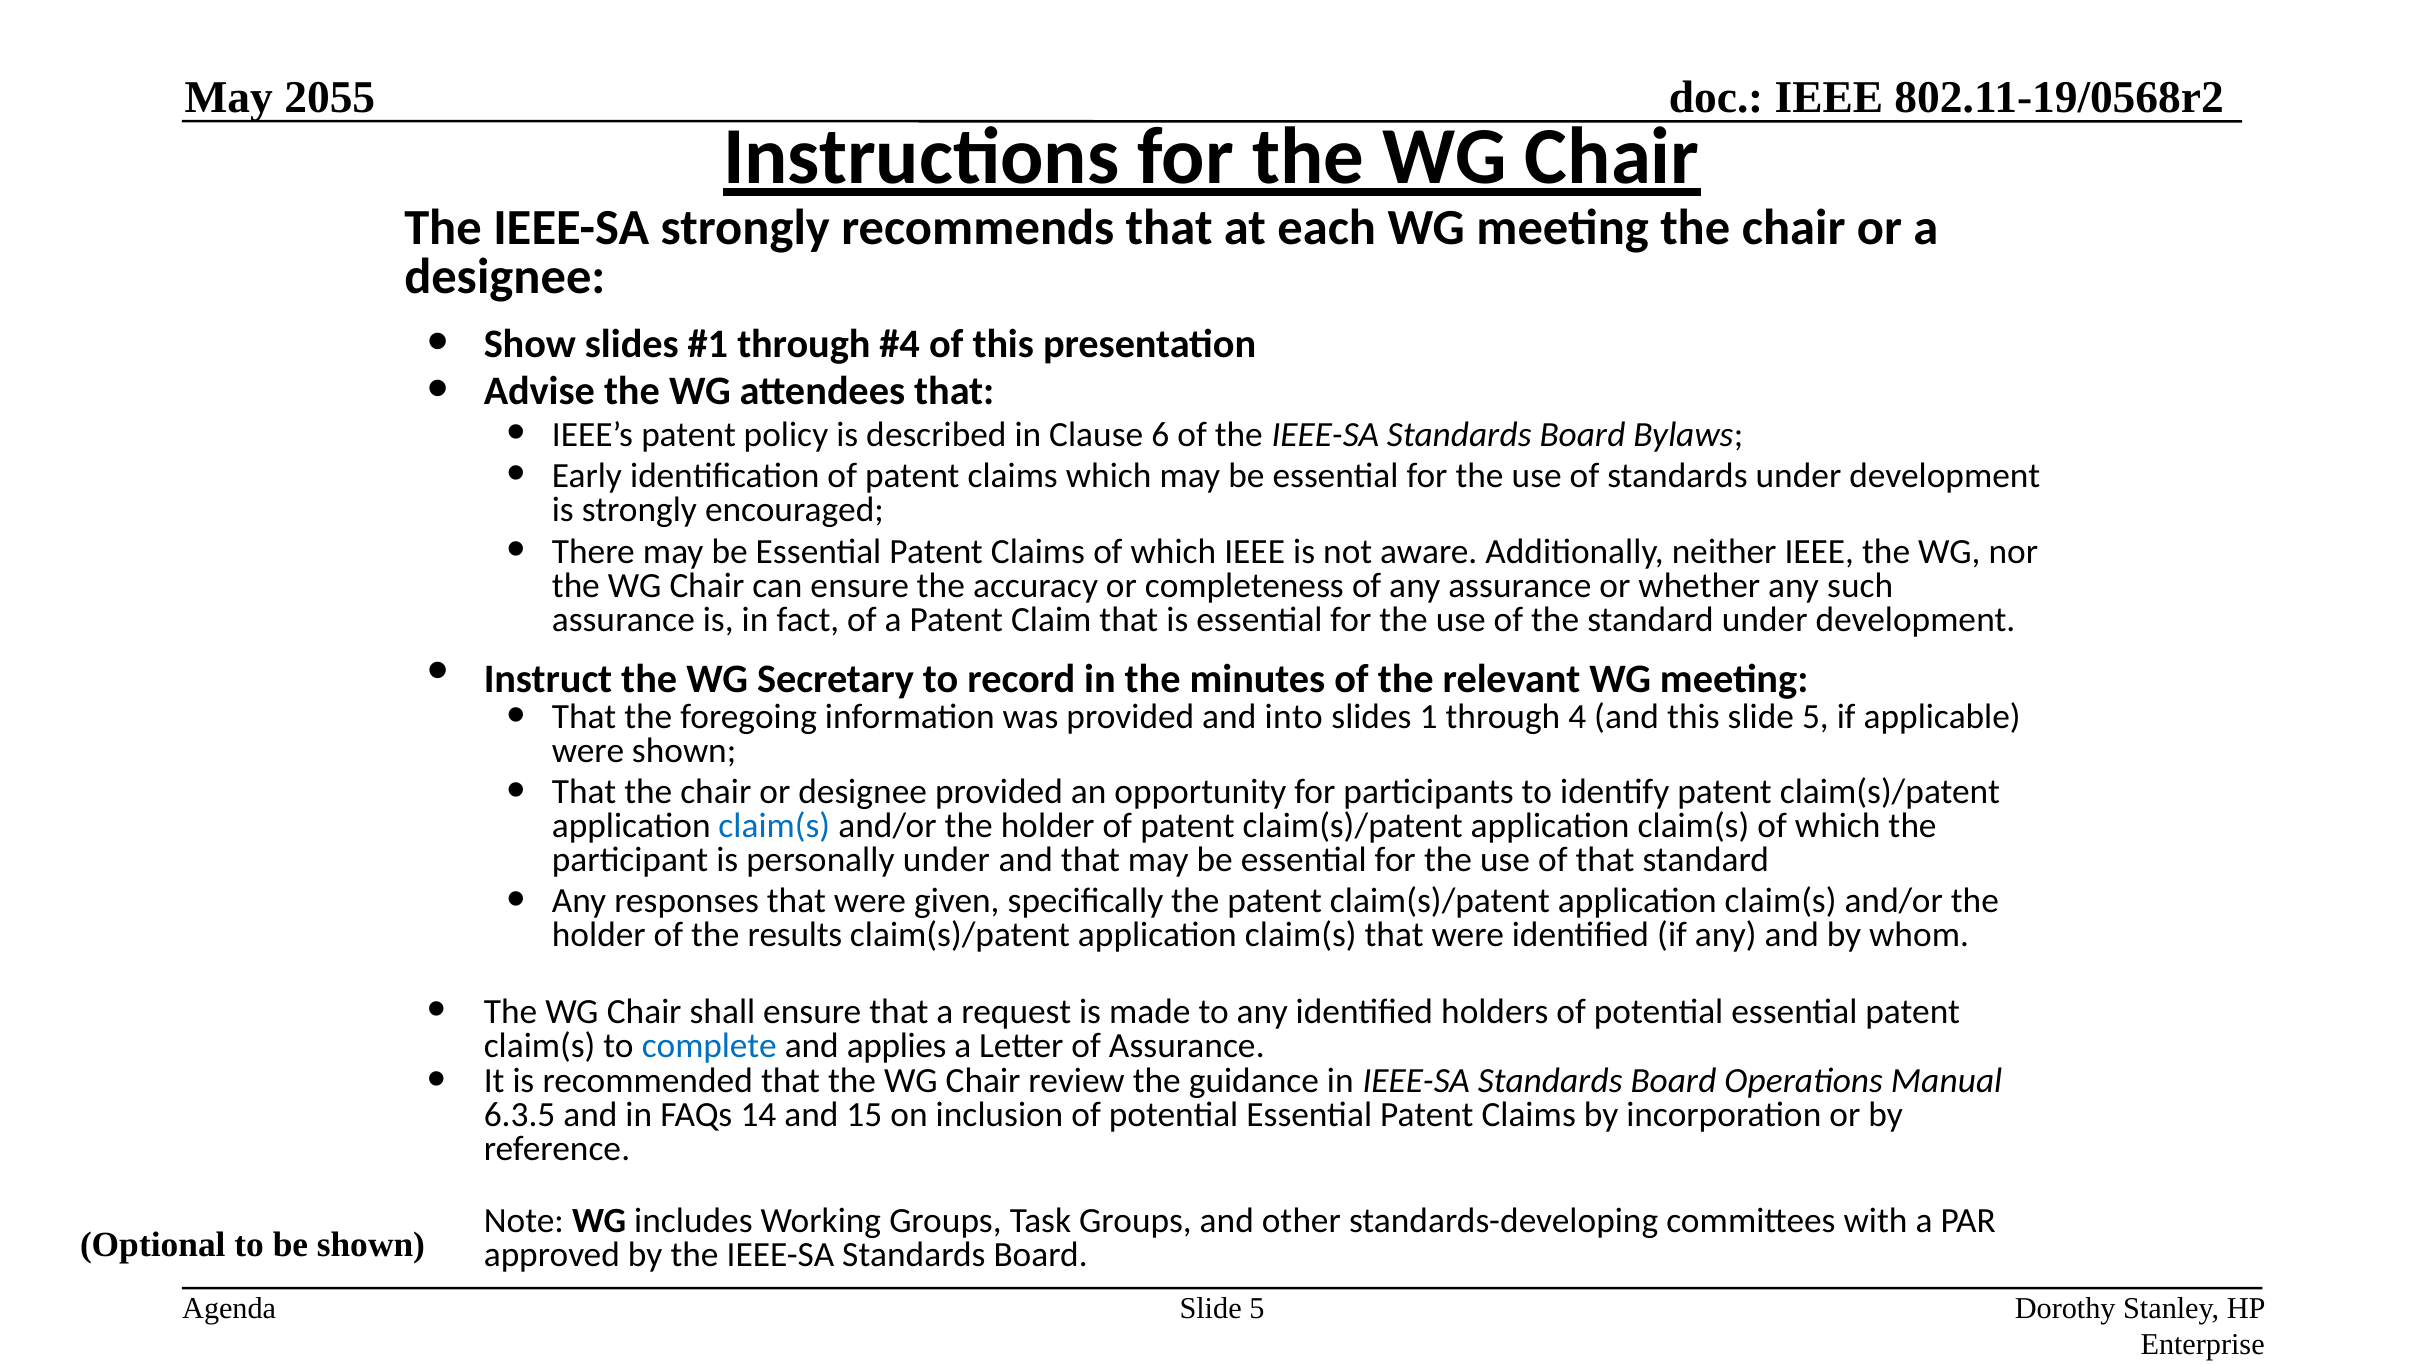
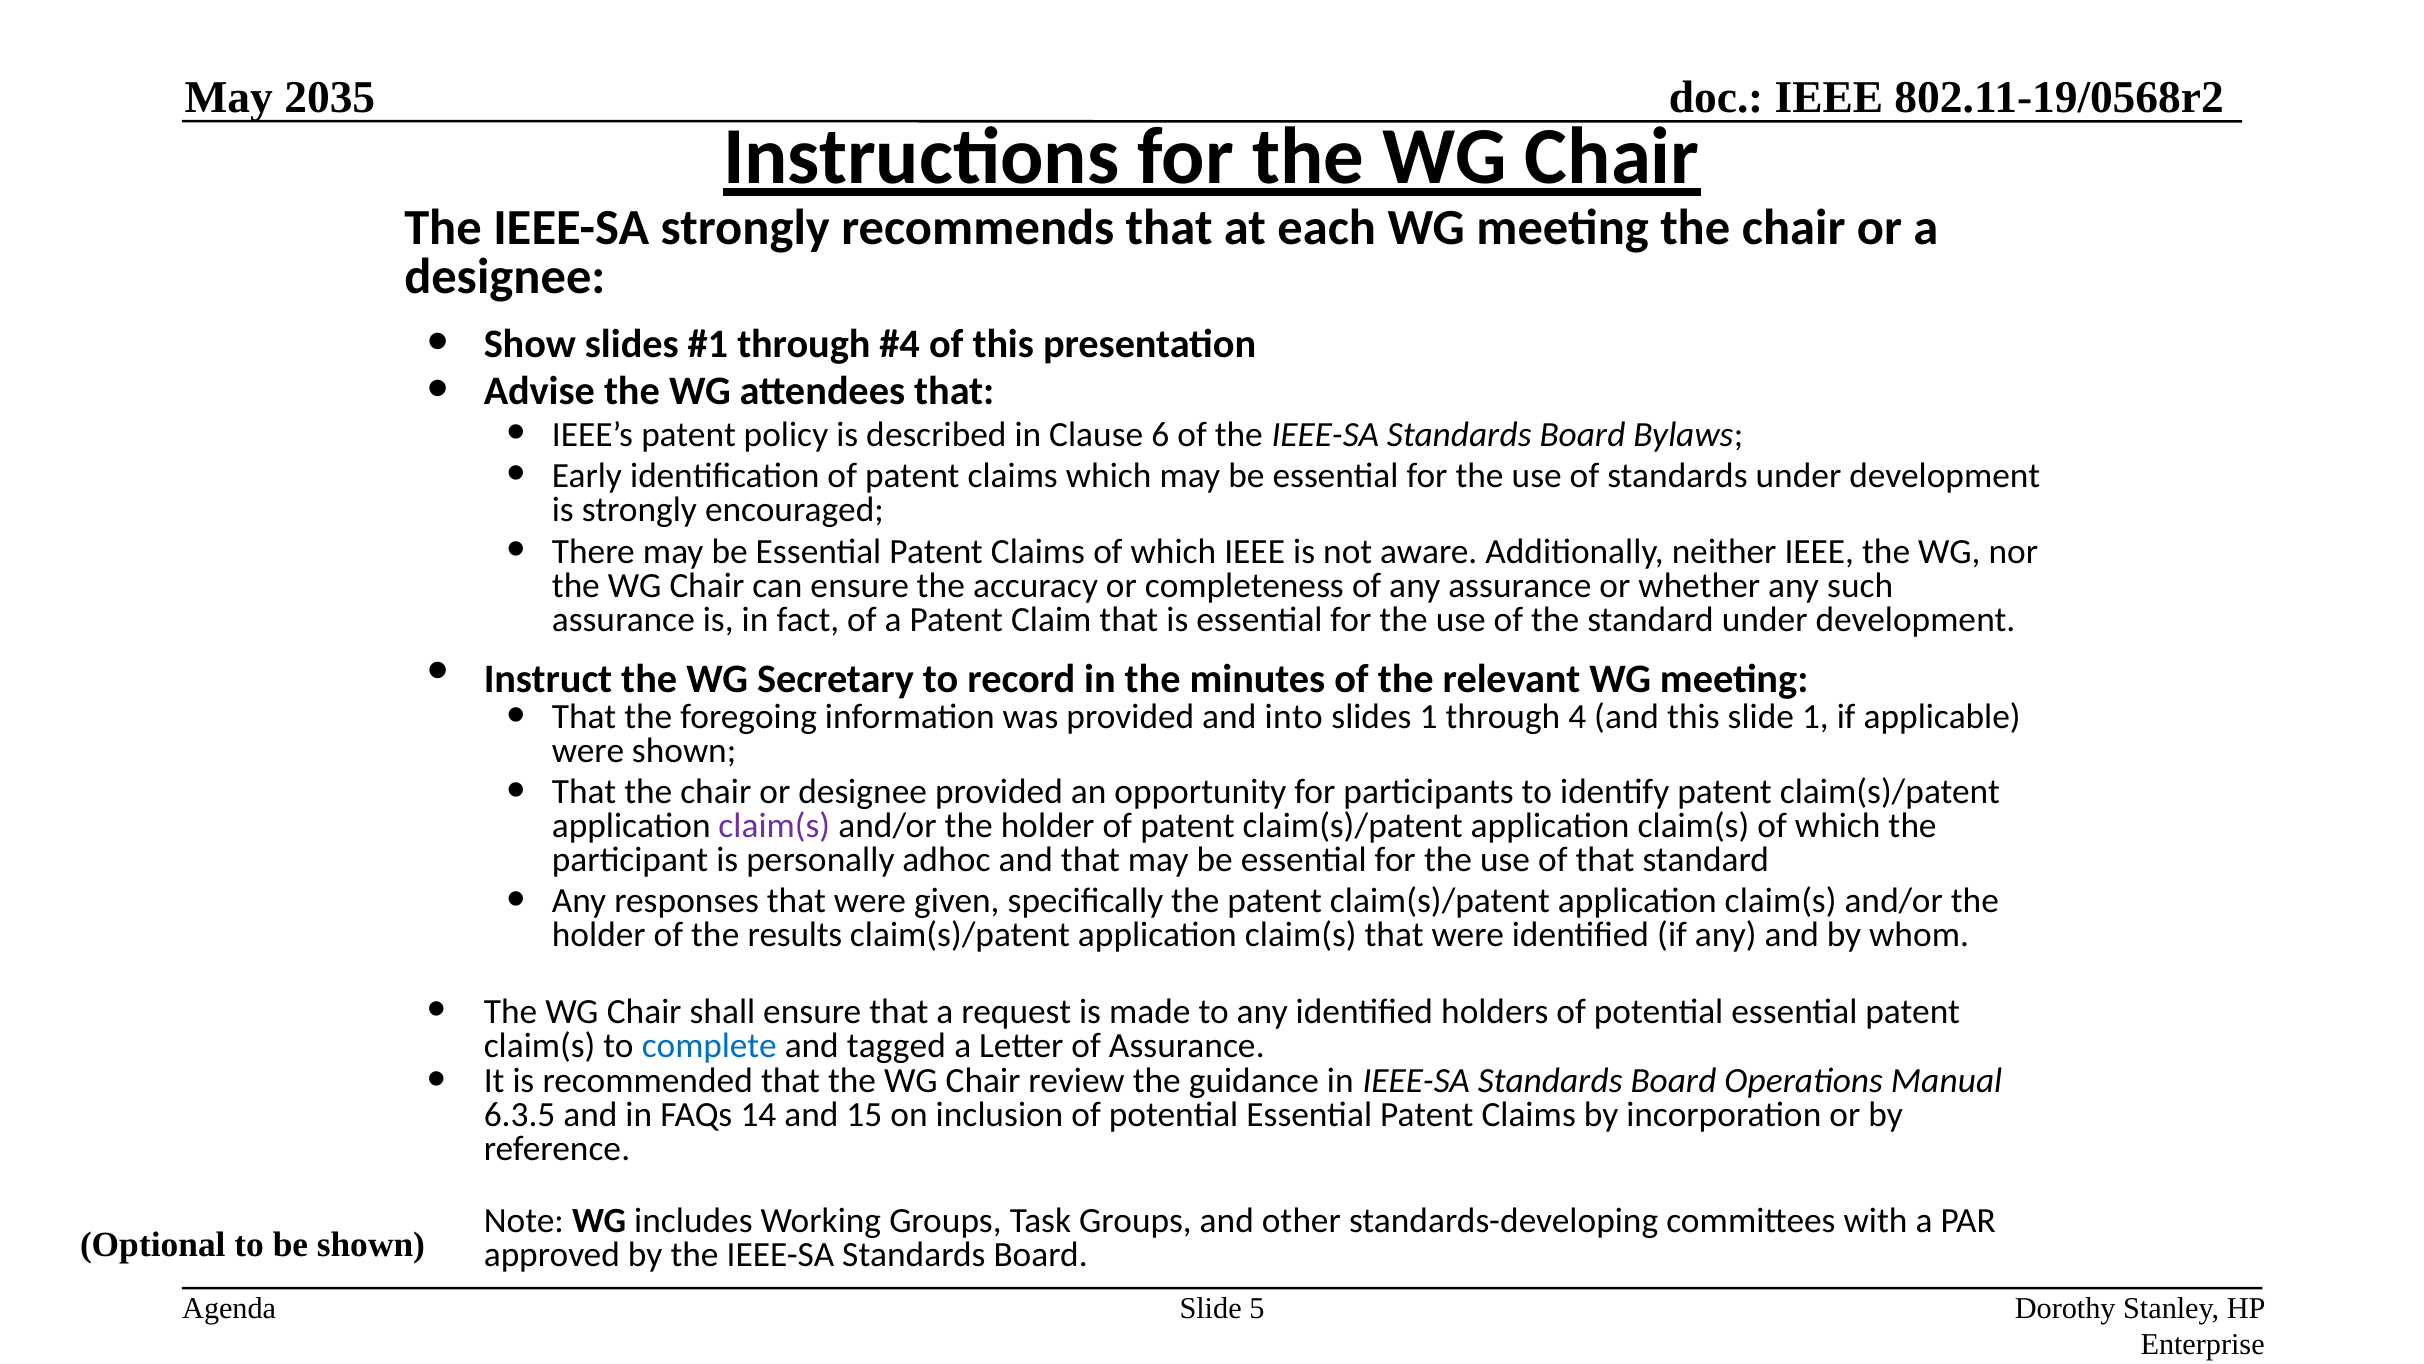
2055: 2055 -> 2035
this slide 5: 5 -> 1
claim(s at (774, 826) colour: blue -> purple
personally under: under -> adhoc
applies: applies -> tagged
